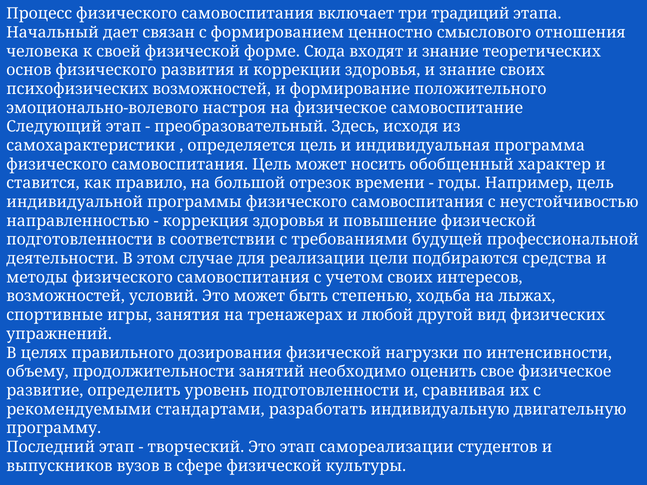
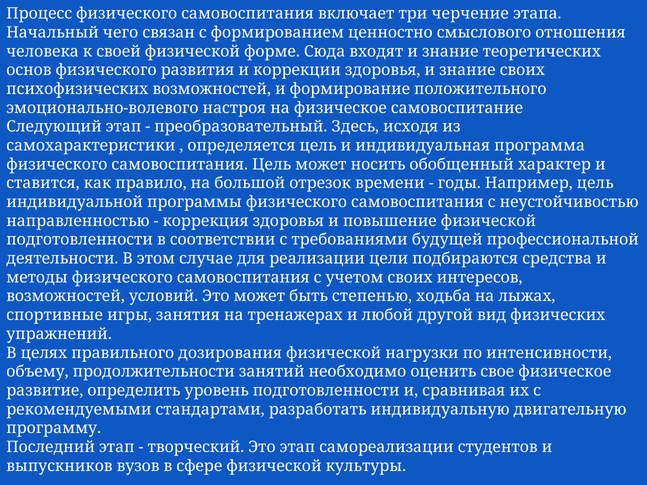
традиций: традиций -> черчение
дает: дает -> чего
